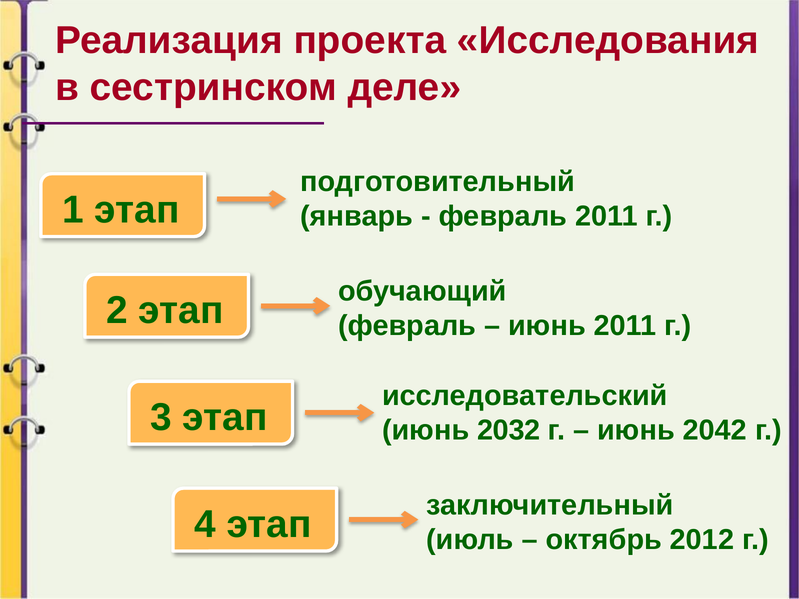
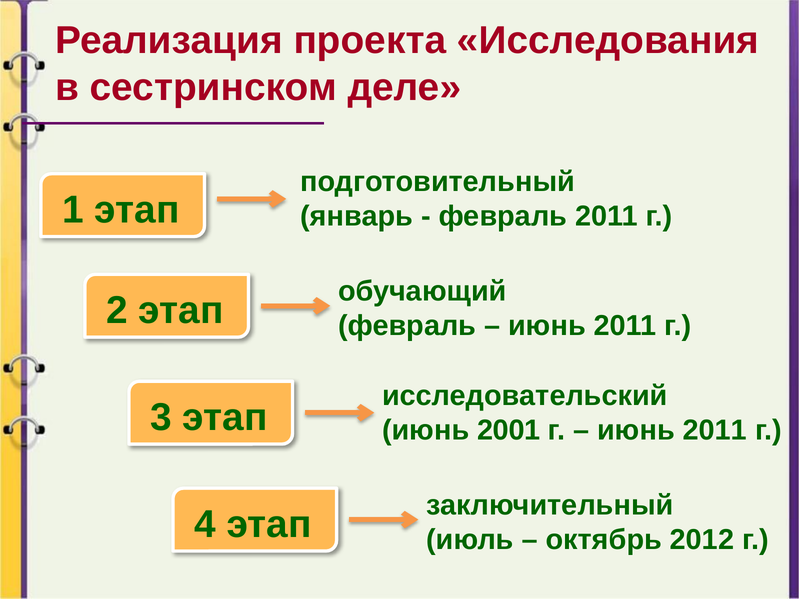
2032: 2032 -> 2001
2042 at (715, 430): 2042 -> 2011
